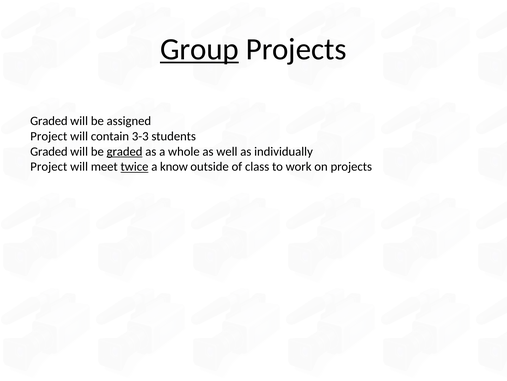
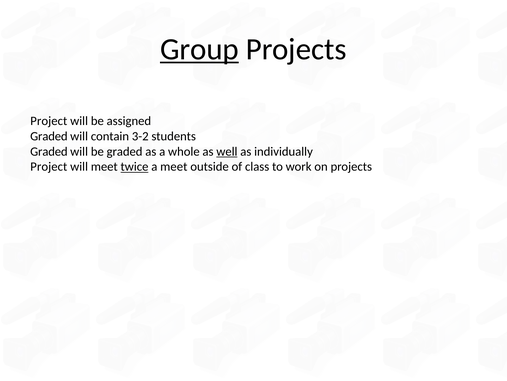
Graded at (49, 121): Graded -> Project
Project at (49, 136): Project -> Graded
3-3: 3-3 -> 3-2
graded at (125, 151) underline: present -> none
well underline: none -> present
a know: know -> meet
